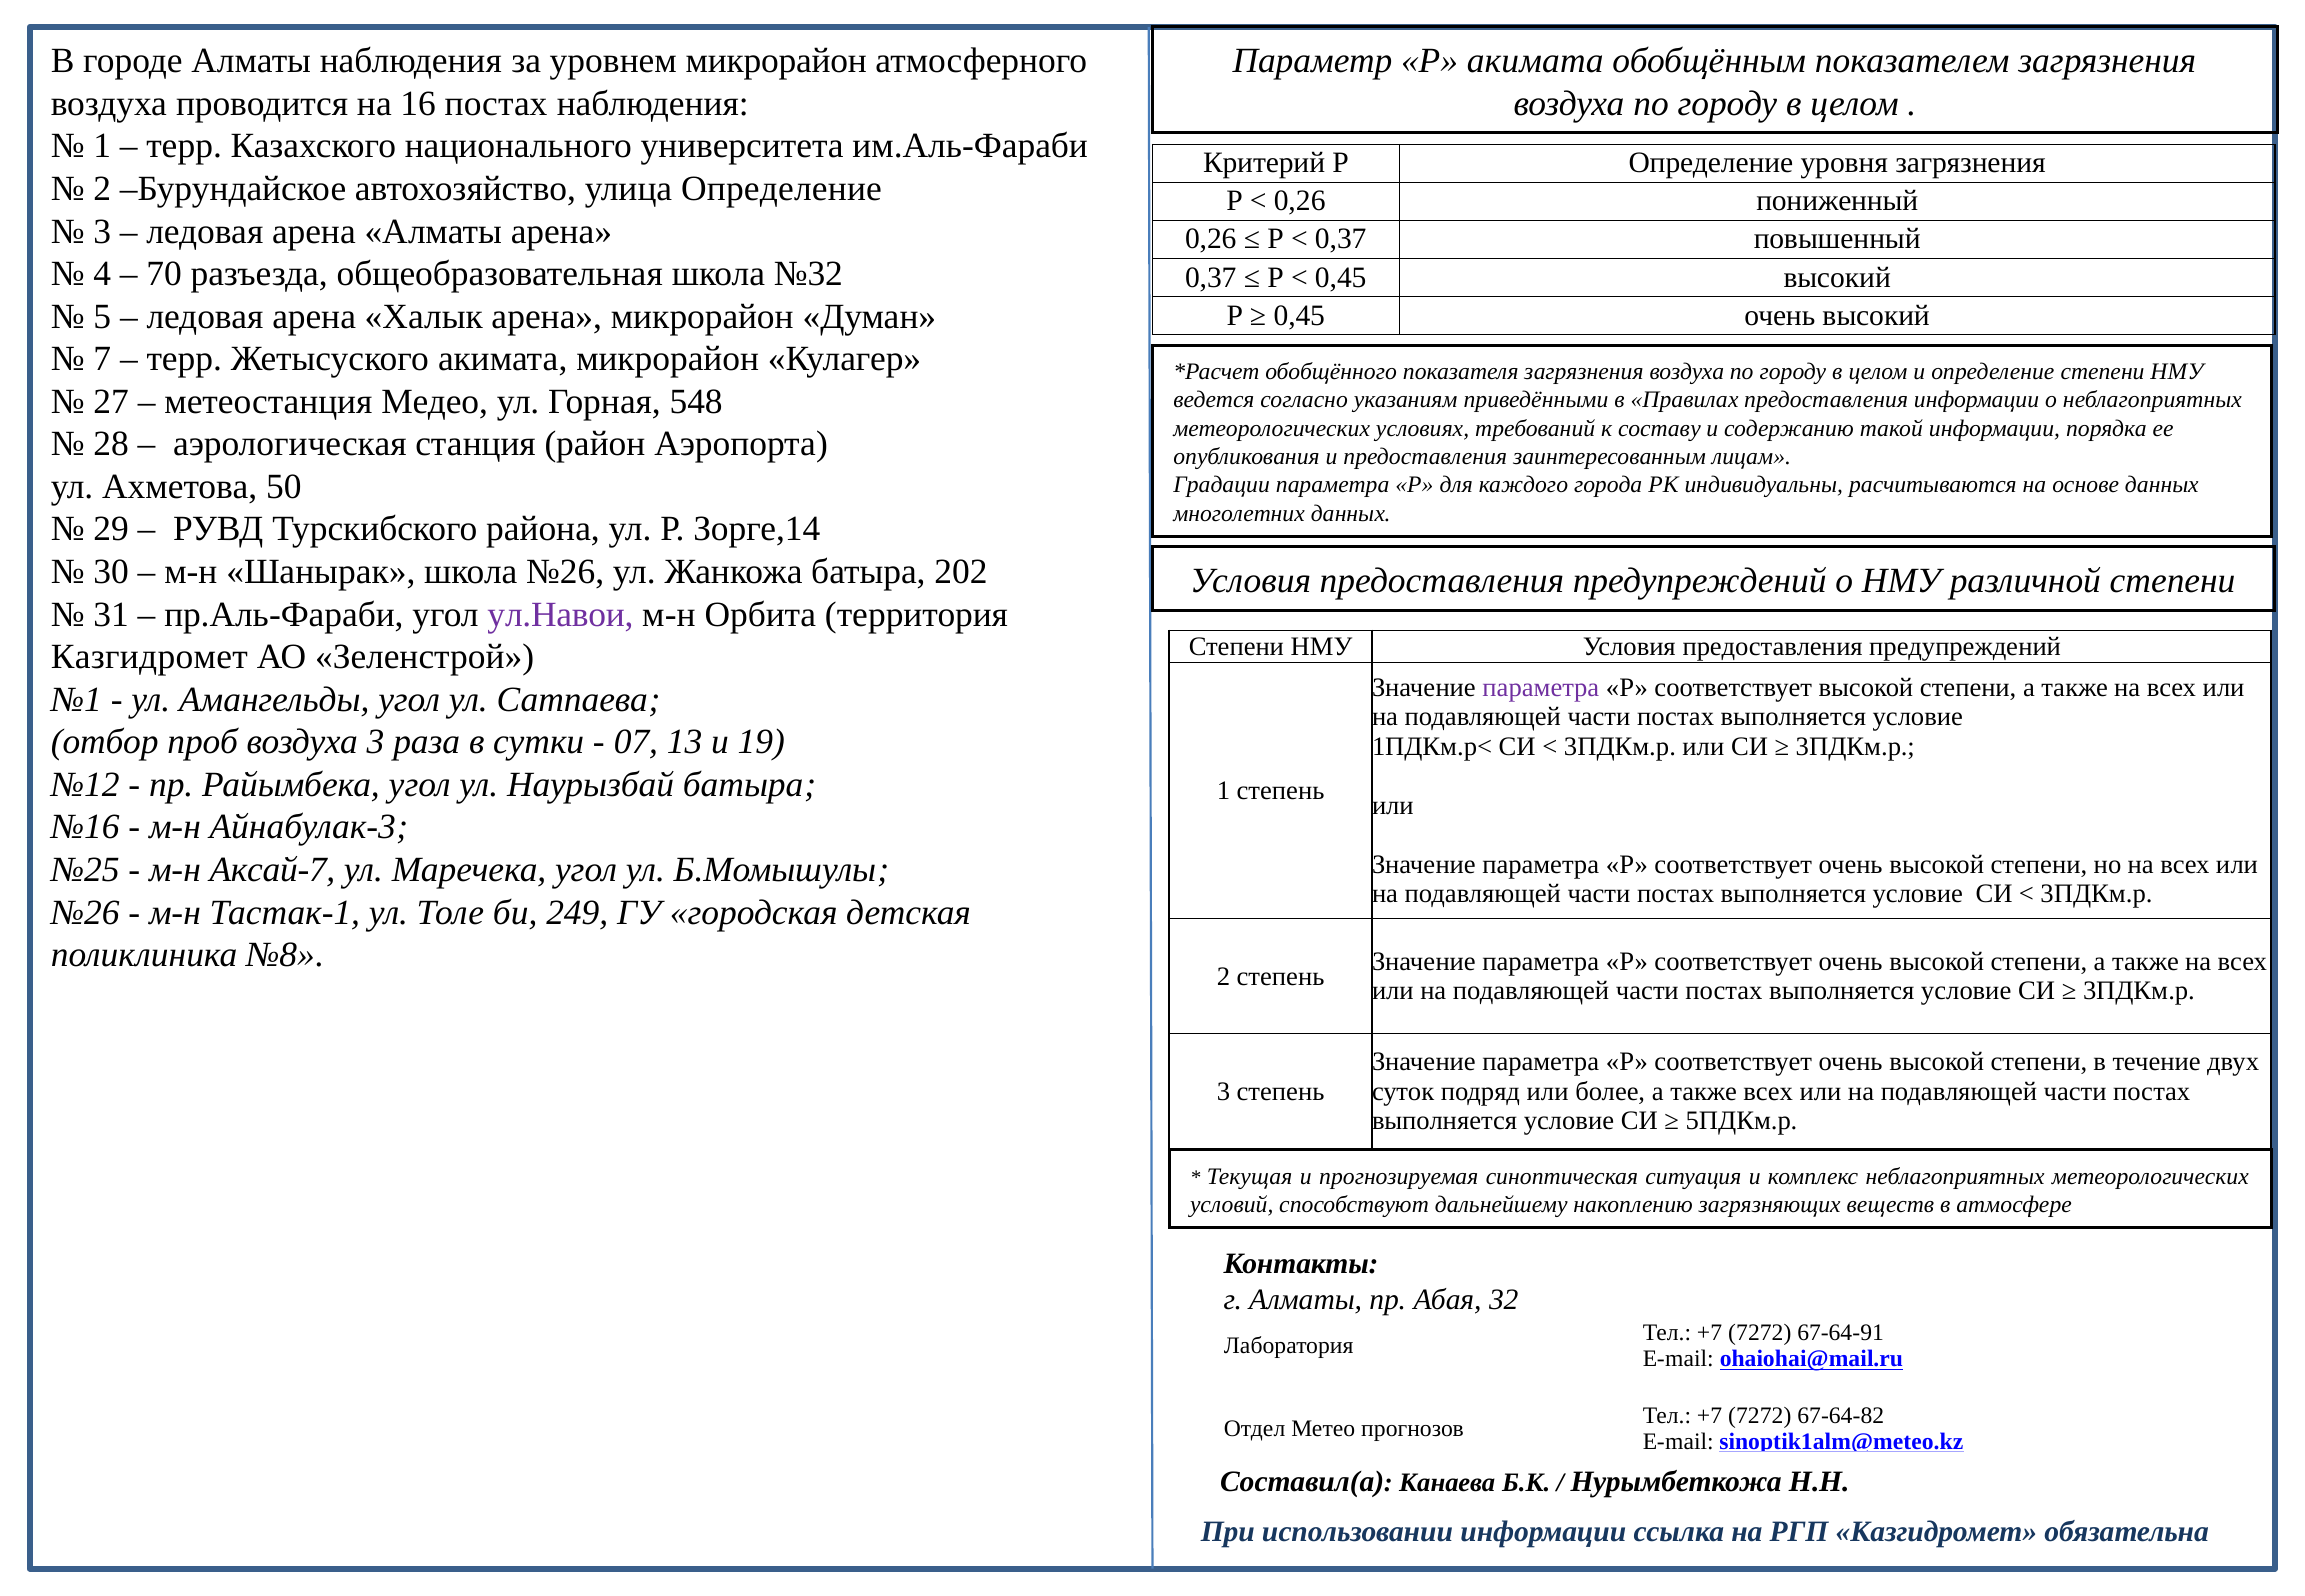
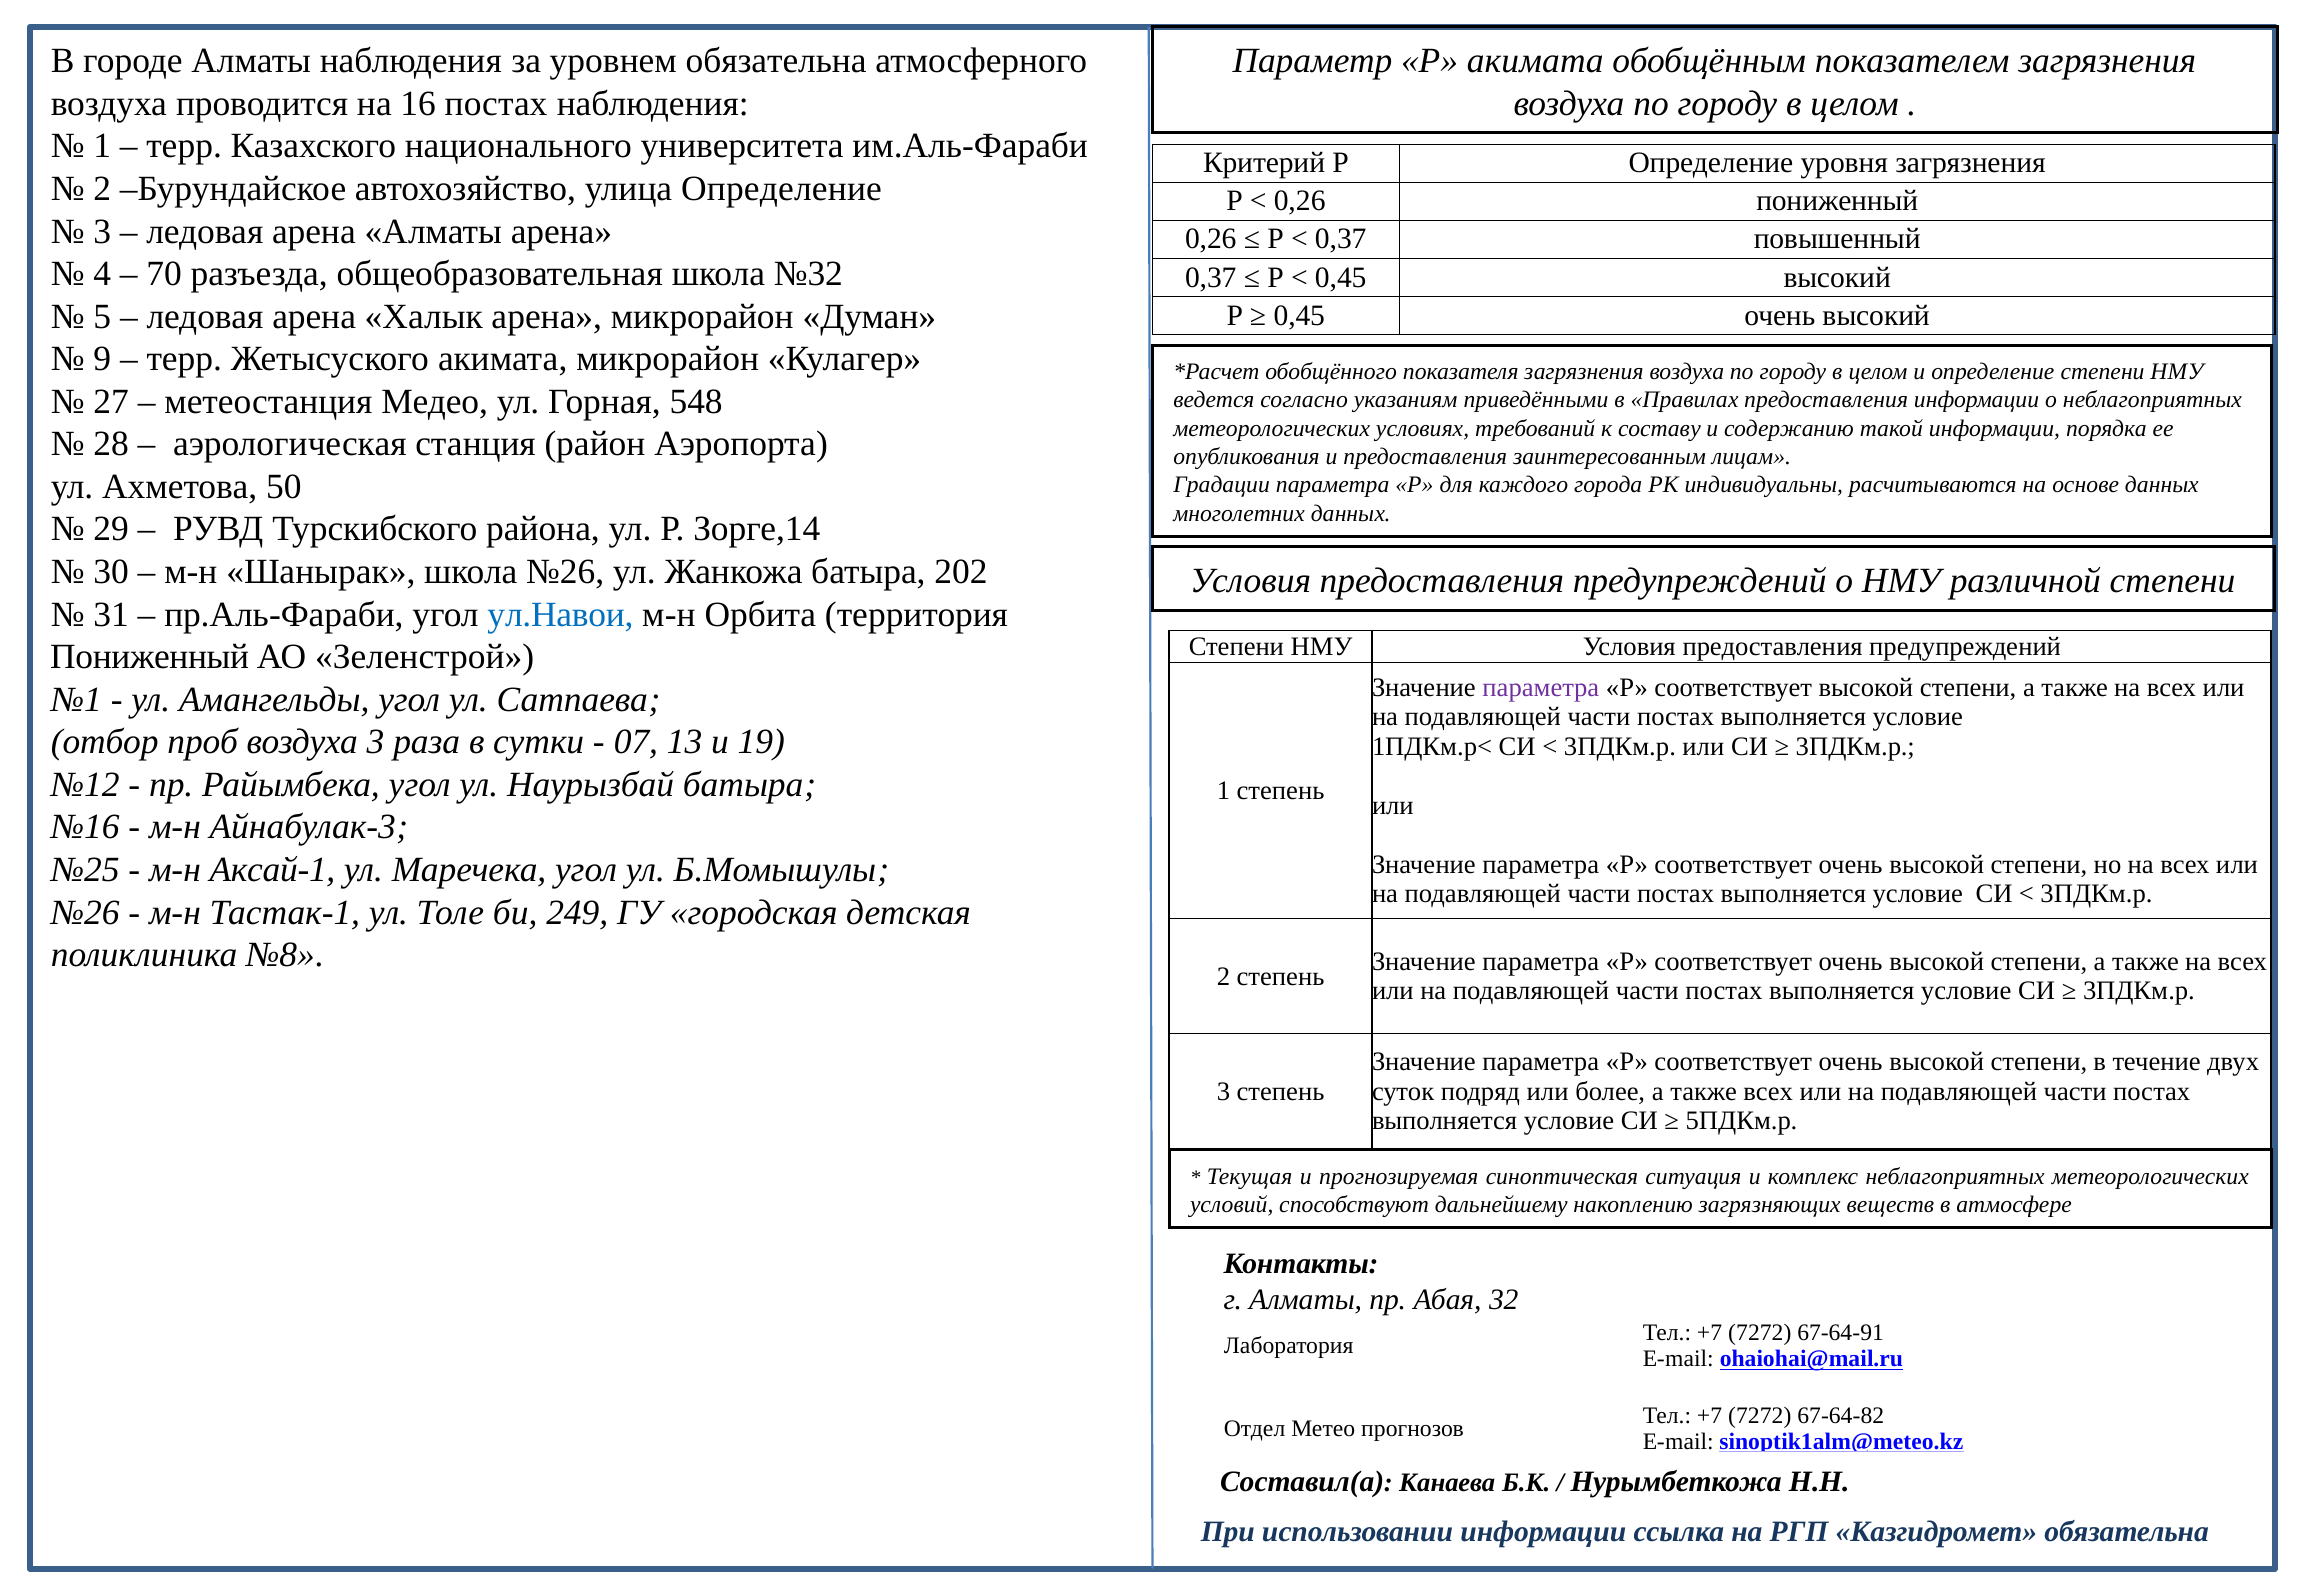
уровнем микрорайон: микрорайон -> обязательна
7: 7 -> 9
ул.Навои colour: purple -> blue
Казгидромет at (149, 657): Казгидромет -> Пониженный
Аксай-7: Аксай-7 -> Аксай-1
